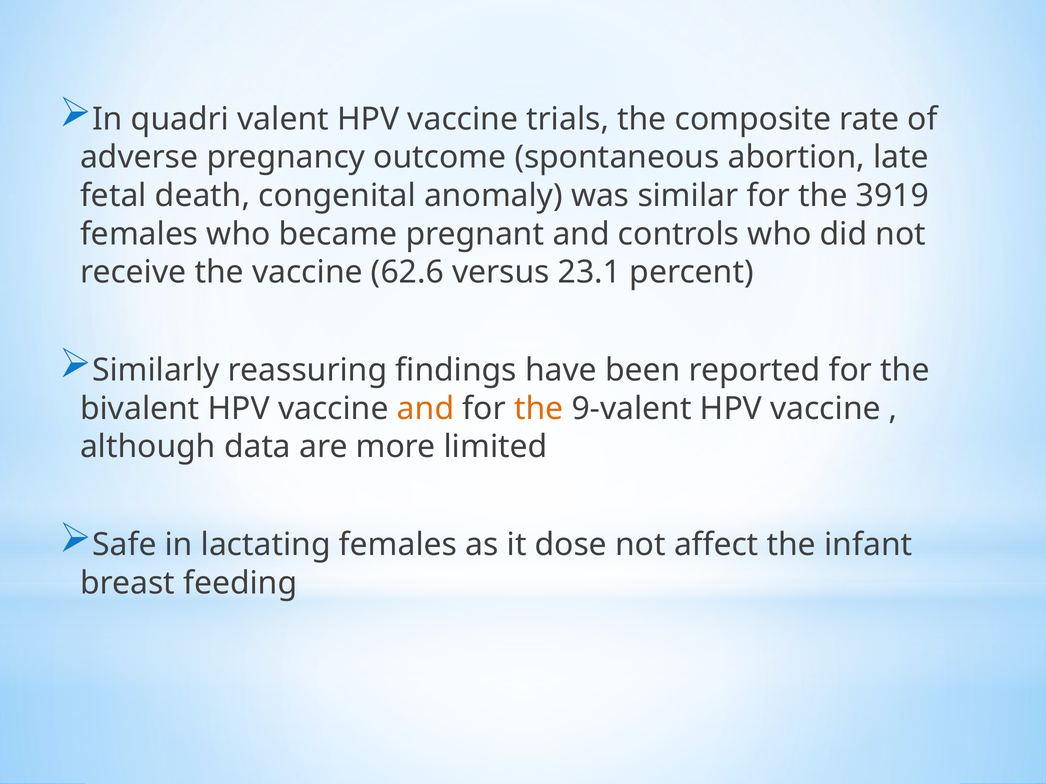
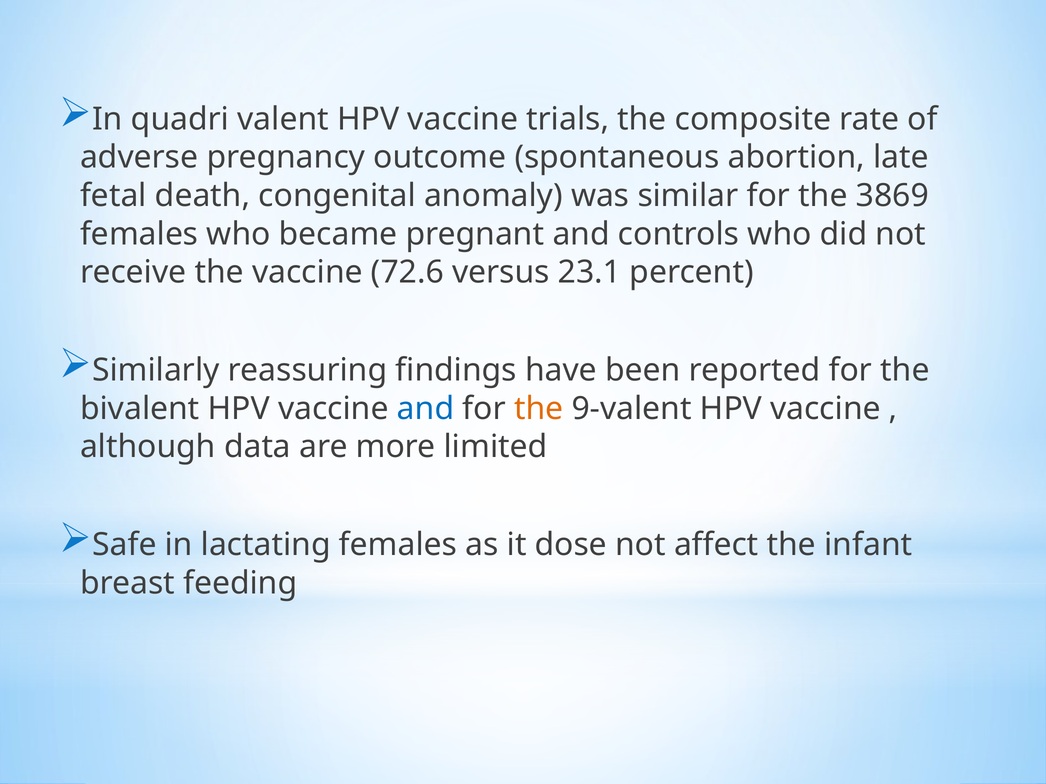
3919: 3919 -> 3869
62.6: 62.6 -> 72.6
and at (426, 409) colour: orange -> blue
